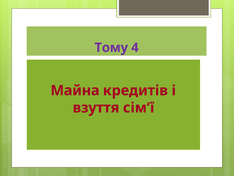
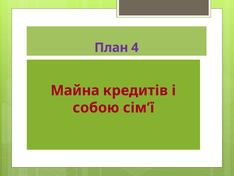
Тому: Тому -> План
взуття: взуття -> собою
